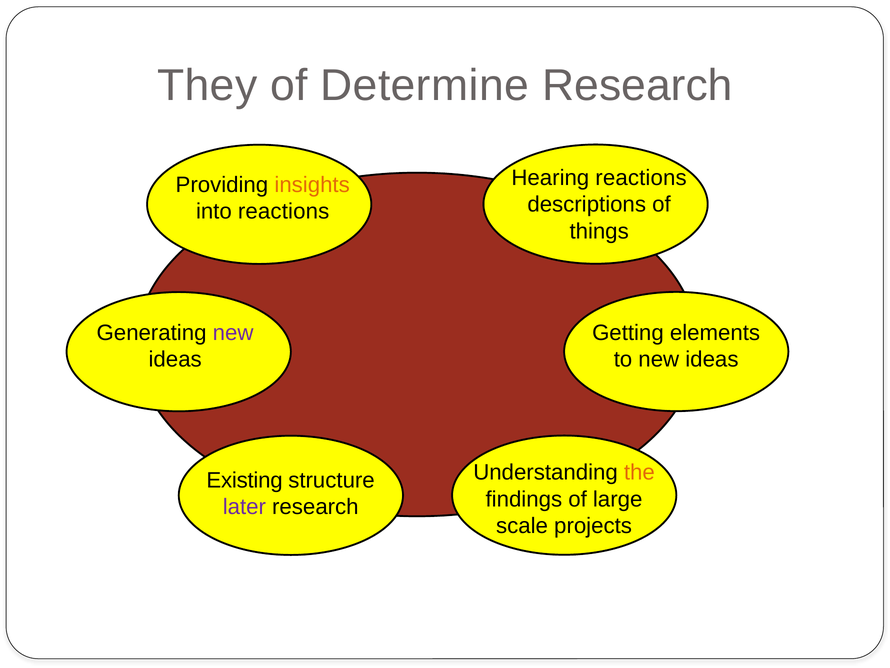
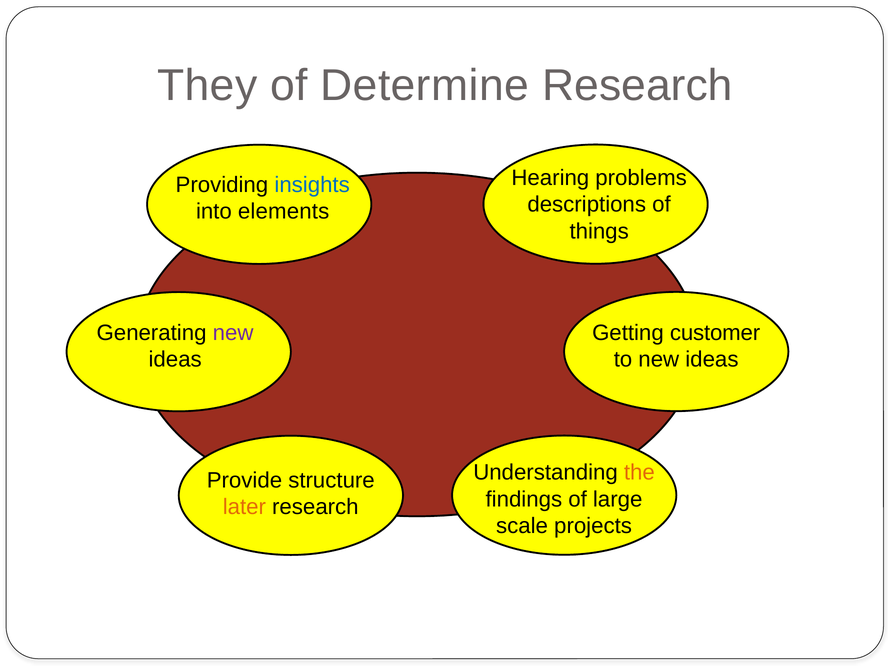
Hearing reactions: reactions -> problems
insights colour: orange -> blue
into reactions: reactions -> elements
elements: elements -> customer
Existing: Existing -> Provide
later colour: purple -> orange
